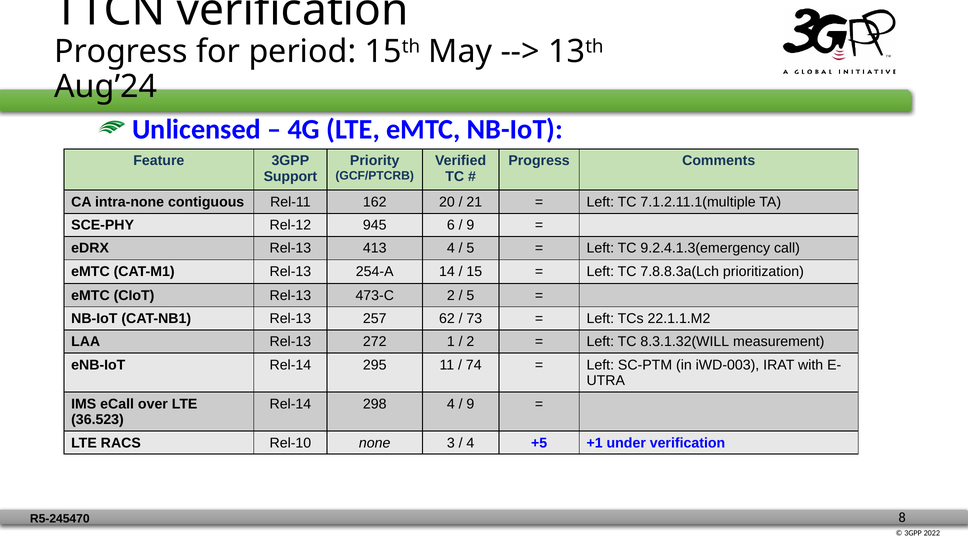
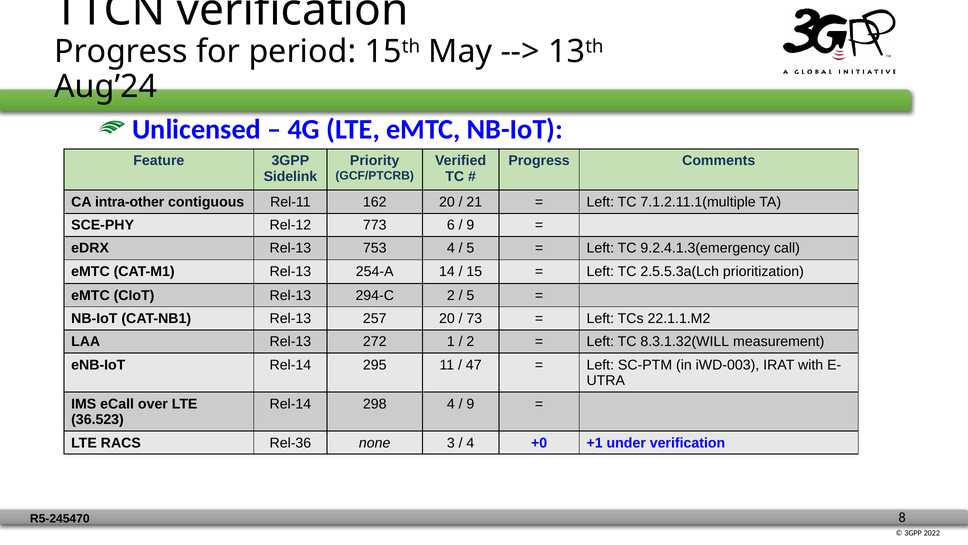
Support: Support -> Sidelink
intra-none: intra-none -> intra-other
945: 945 -> 773
413: 413 -> 753
7.8.8.3a(Lch: 7.8.8.3a(Lch -> 2.5.5.3a(Lch
473-C: 473-C -> 294-C
257 62: 62 -> 20
74: 74 -> 47
Rel-10: Rel-10 -> Rel-36
+5: +5 -> +0
